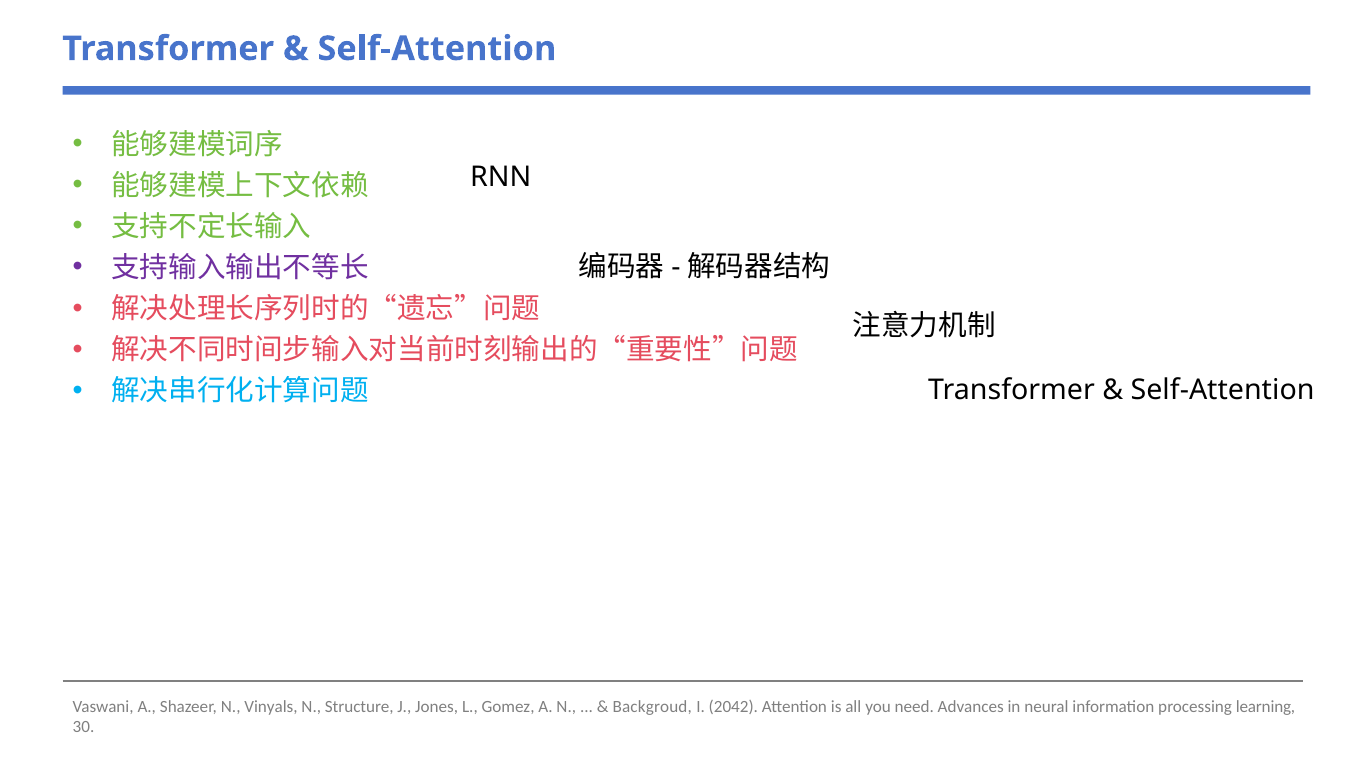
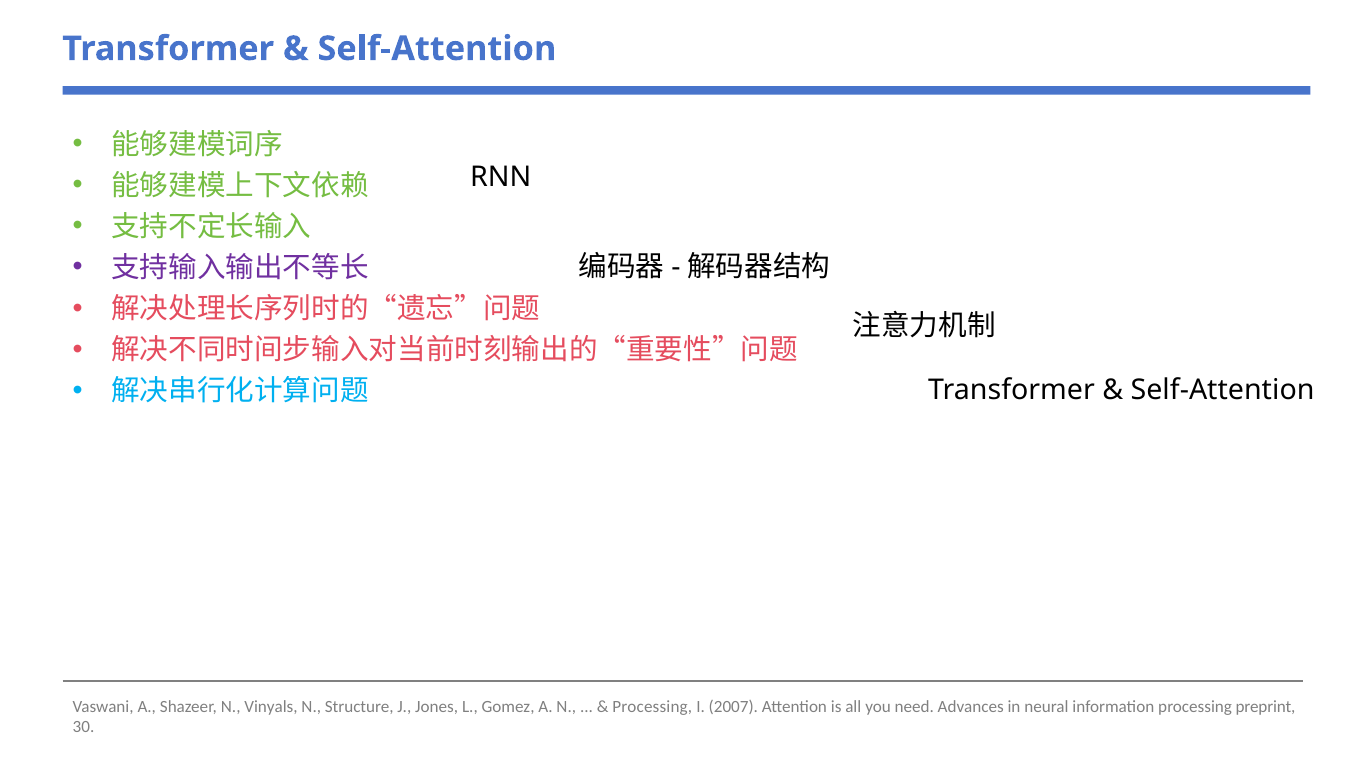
Backgroud at (652, 707): Backgroud -> Processing
2042: 2042 -> 2007
learning: learning -> preprint
